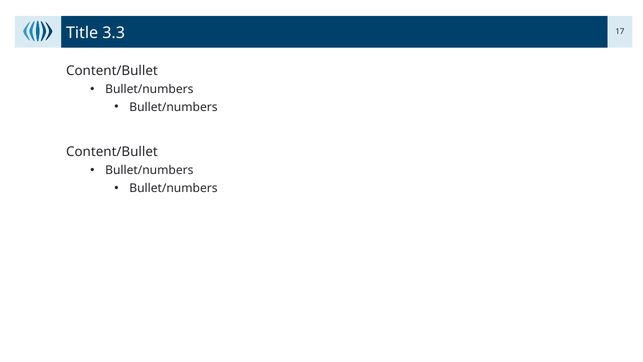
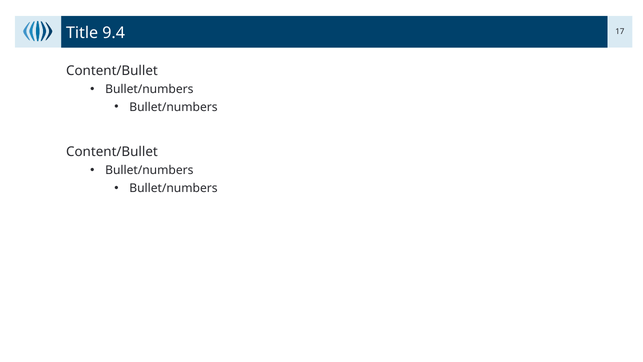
3.3: 3.3 -> 9.4
